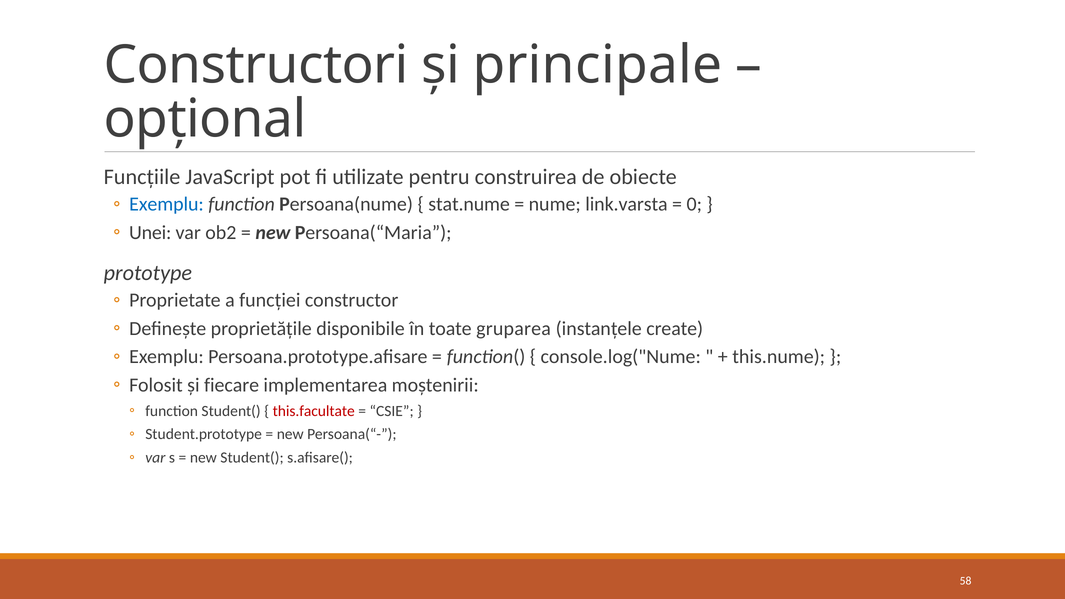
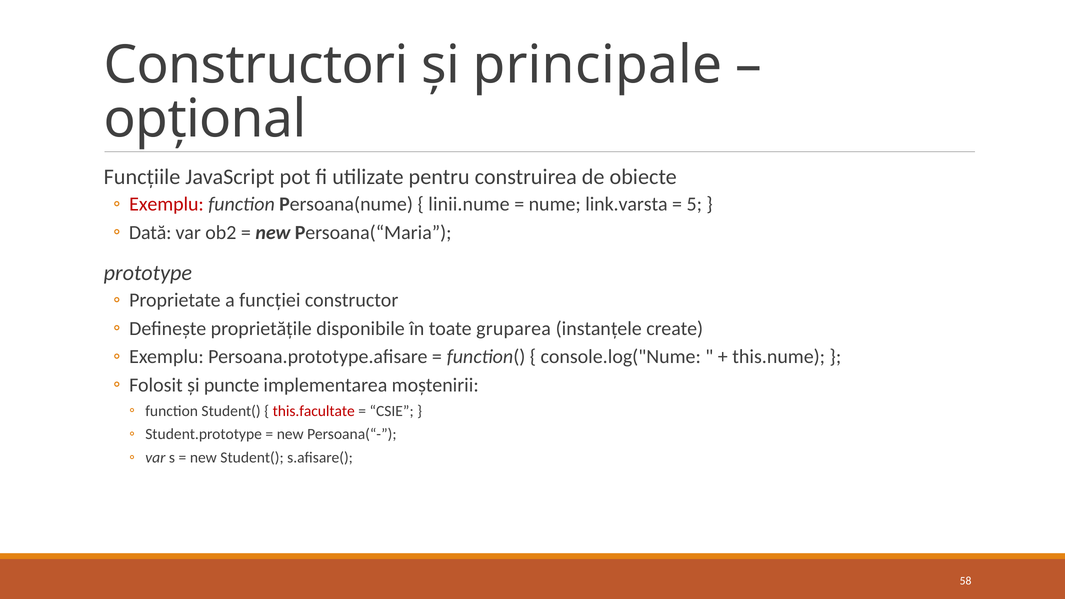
Exemplu at (167, 204) colour: blue -> red
stat.nume: stat.nume -> linii.nume
0: 0 -> 5
Unei: Unei -> Dată
fiecare: fiecare -> puncte
